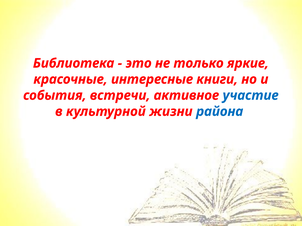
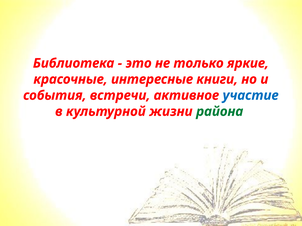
района colour: blue -> green
